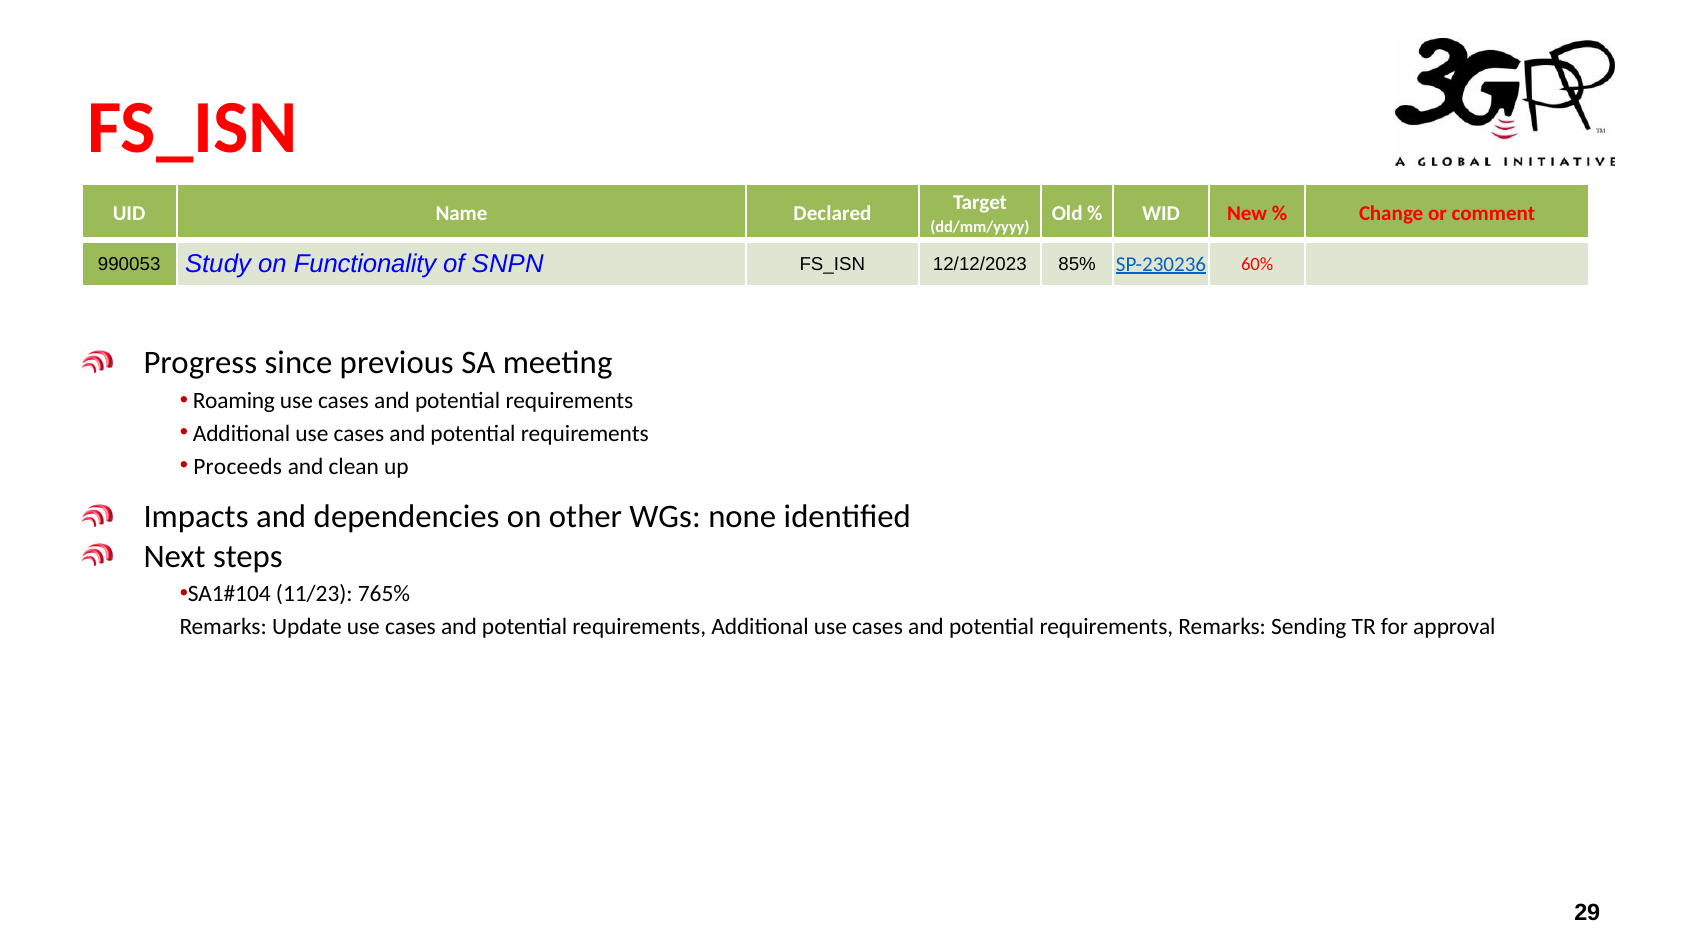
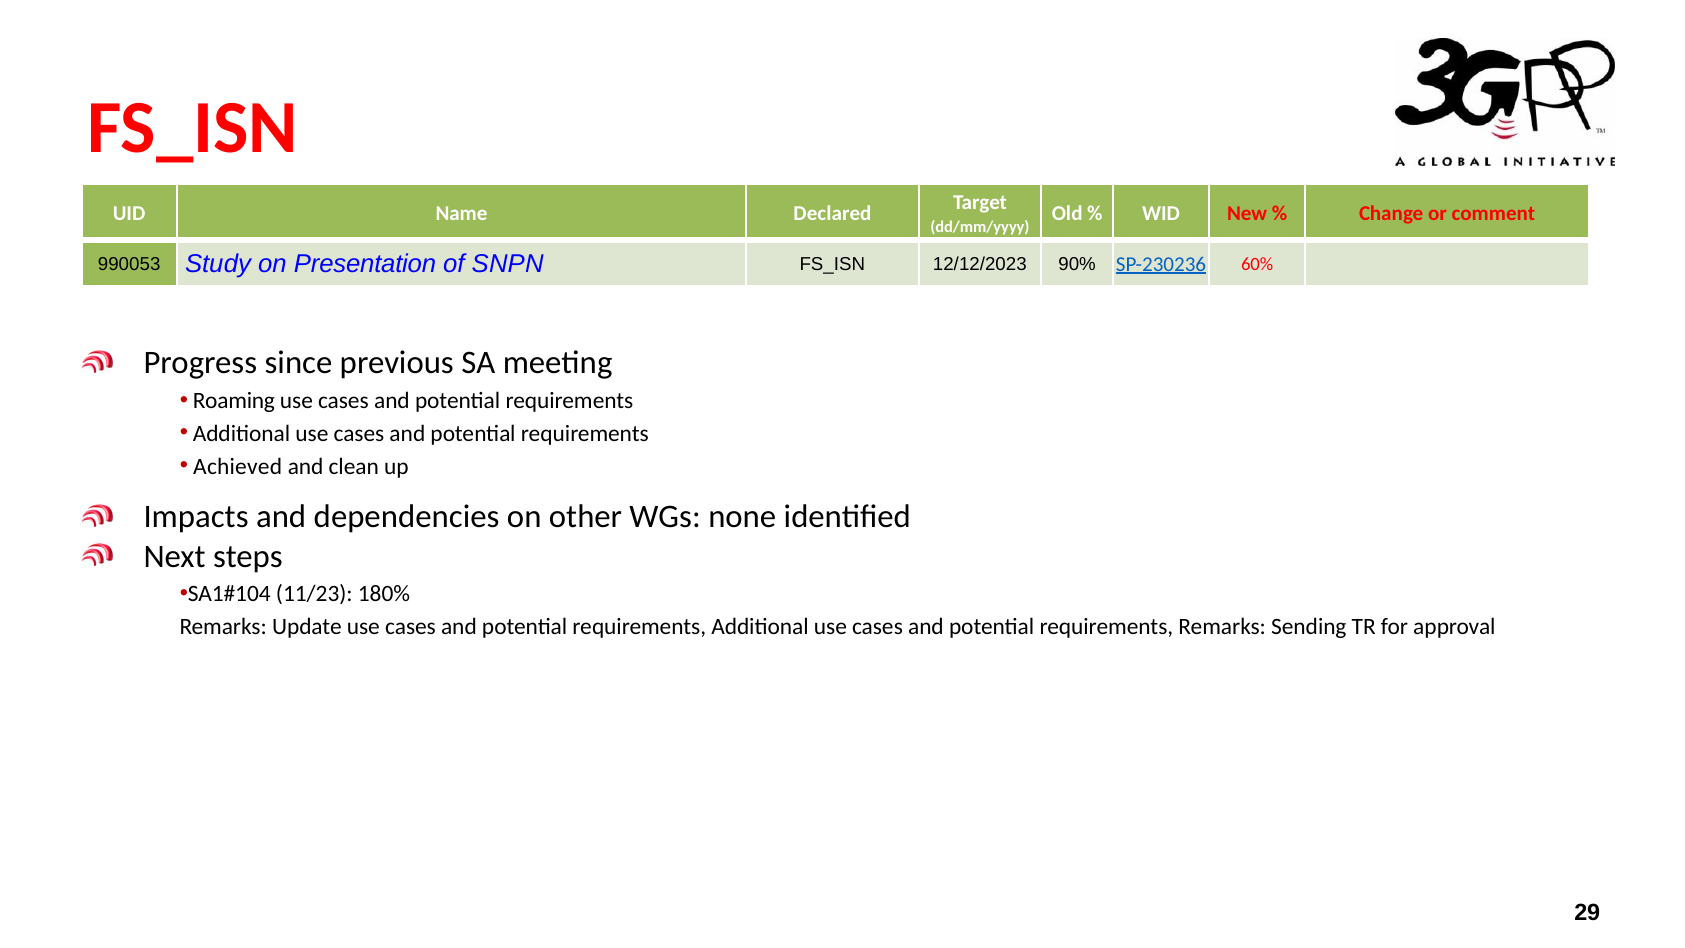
Functionality: Functionality -> Presentation
85%: 85% -> 90%
Proceeds: Proceeds -> Achieved
765%: 765% -> 180%
